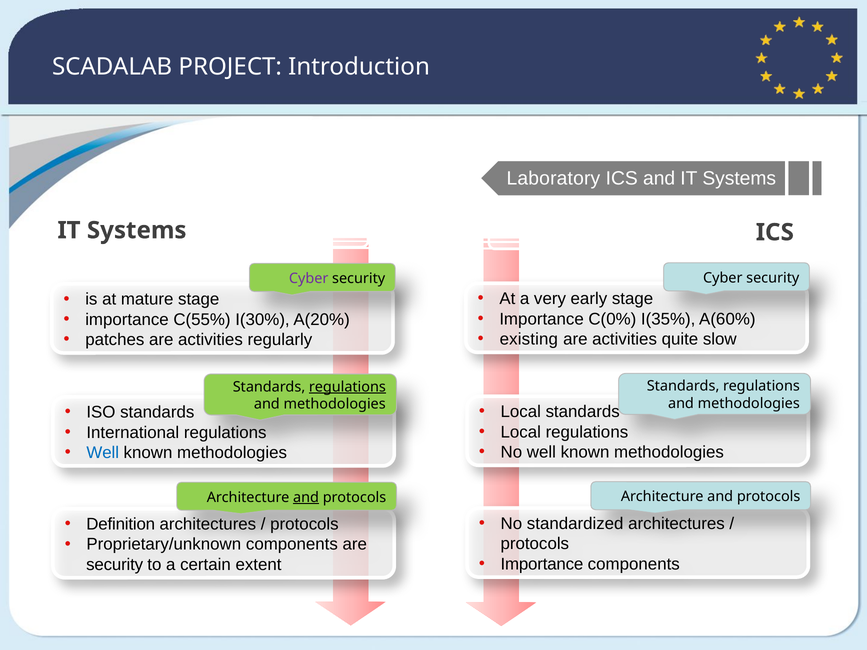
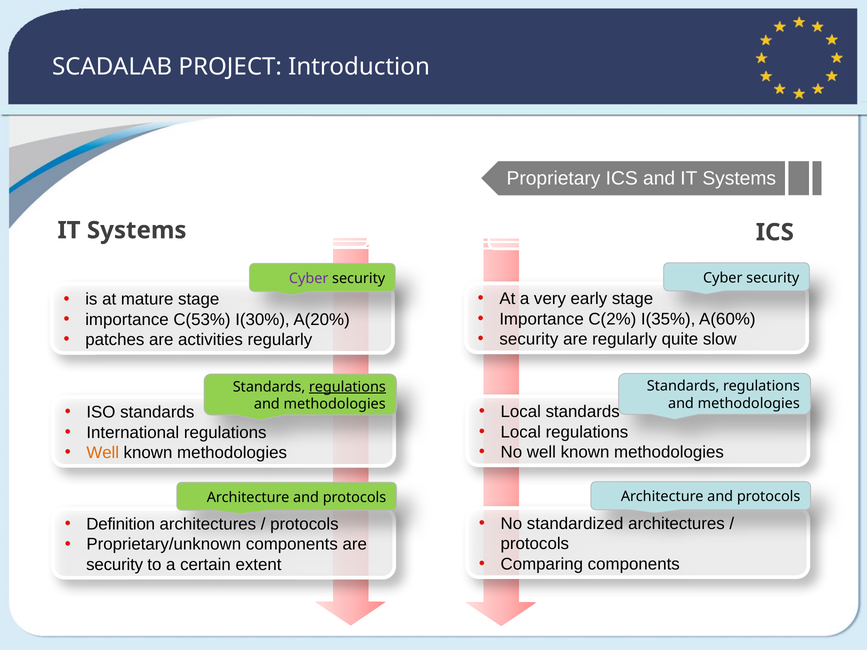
Laboratory: Laboratory -> Proprietary
C(0%: C(0% -> C(2%
C(55%: C(55% -> C(53%
existing at (529, 339): existing -> security
activities at (625, 339): activities -> regularly
Well at (103, 453) colour: blue -> orange
and at (306, 497) underline: present -> none
Importance at (542, 564): Importance -> Comparing
